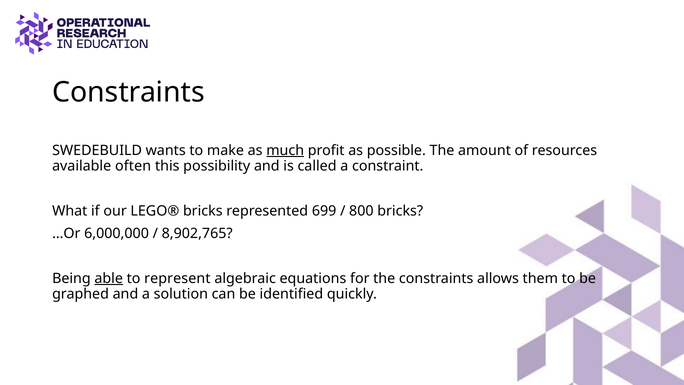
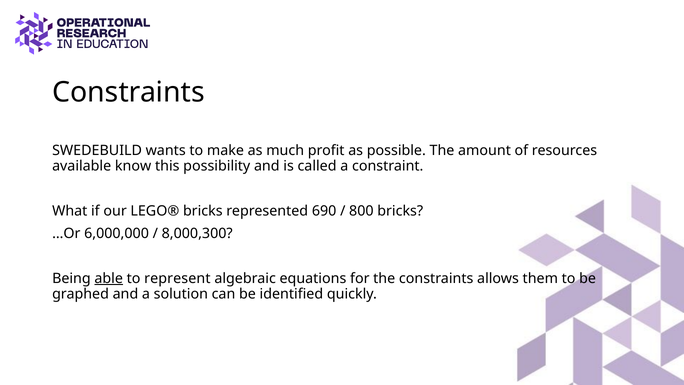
much underline: present -> none
often: often -> know
699: 699 -> 690
8,902,765: 8,902,765 -> 8,000,300
